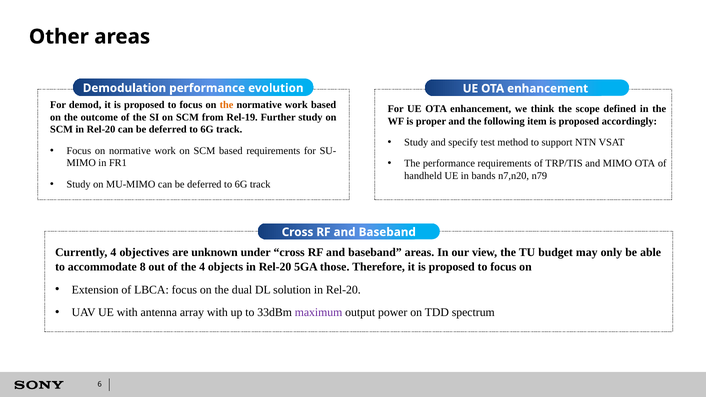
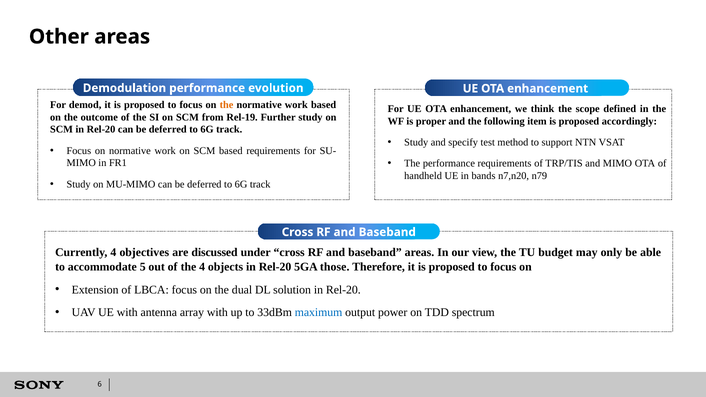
unknown: unknown -> discussed
8: 8 -> 5
maximum colour: purple -> blue
